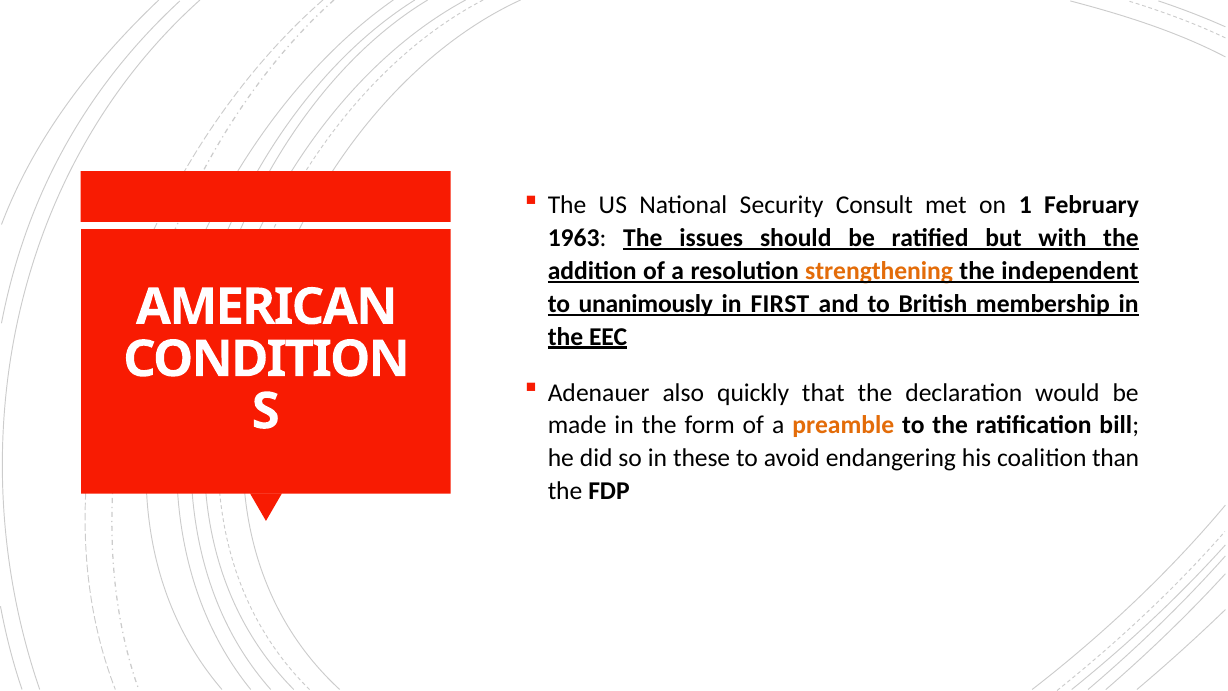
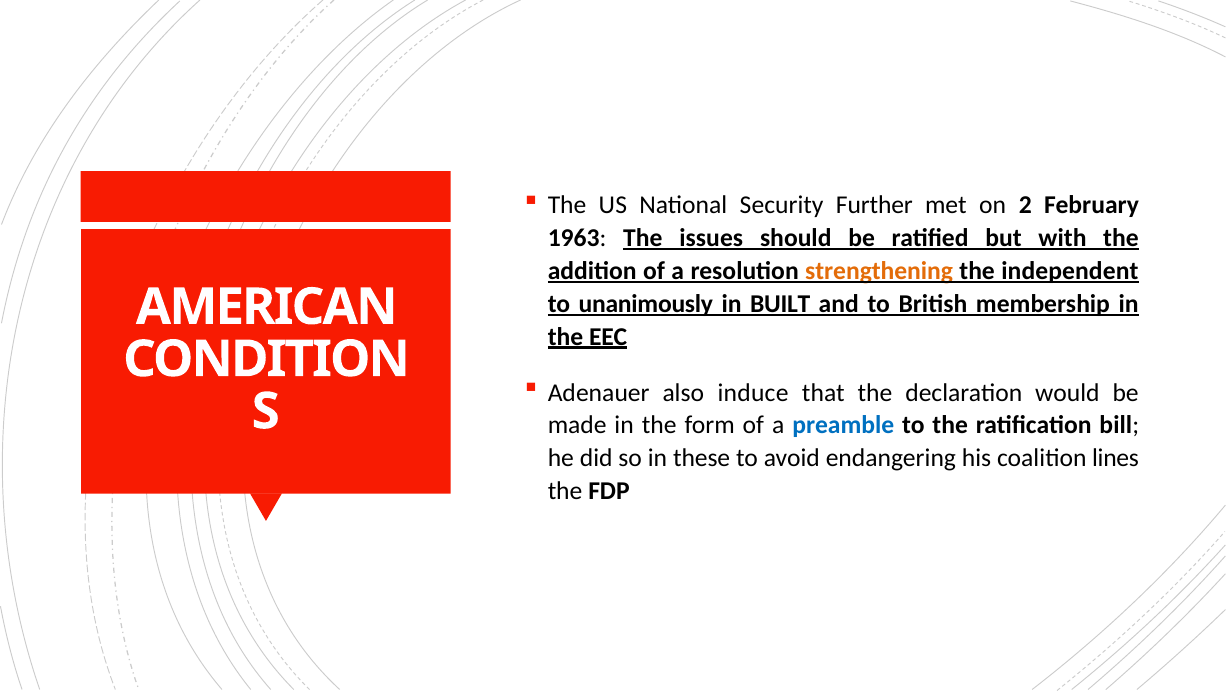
Consult: Consult -> Further
1: 1 -> 2
FIRST: FIRST -> BUILT
quickly: quickly -> induce
preamble colour: orange -> blue
than: than -> lines
